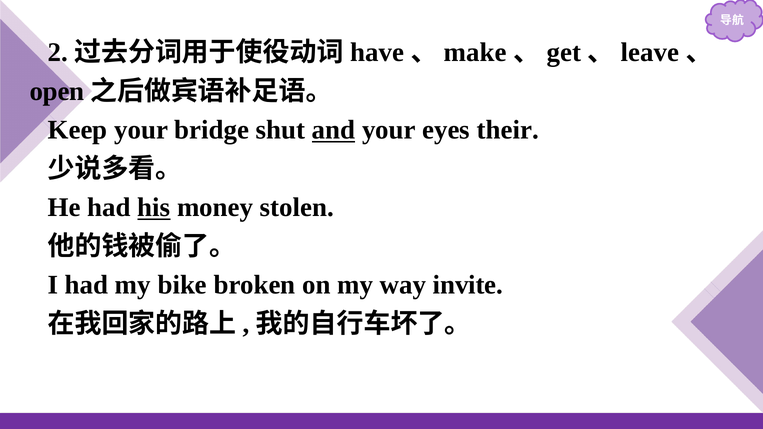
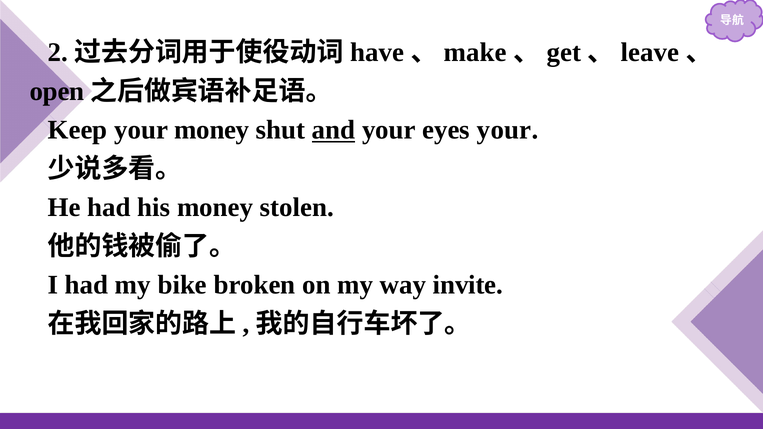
your bridge: bridge -> money
eyes their: their -> your
his underline: present -> none
